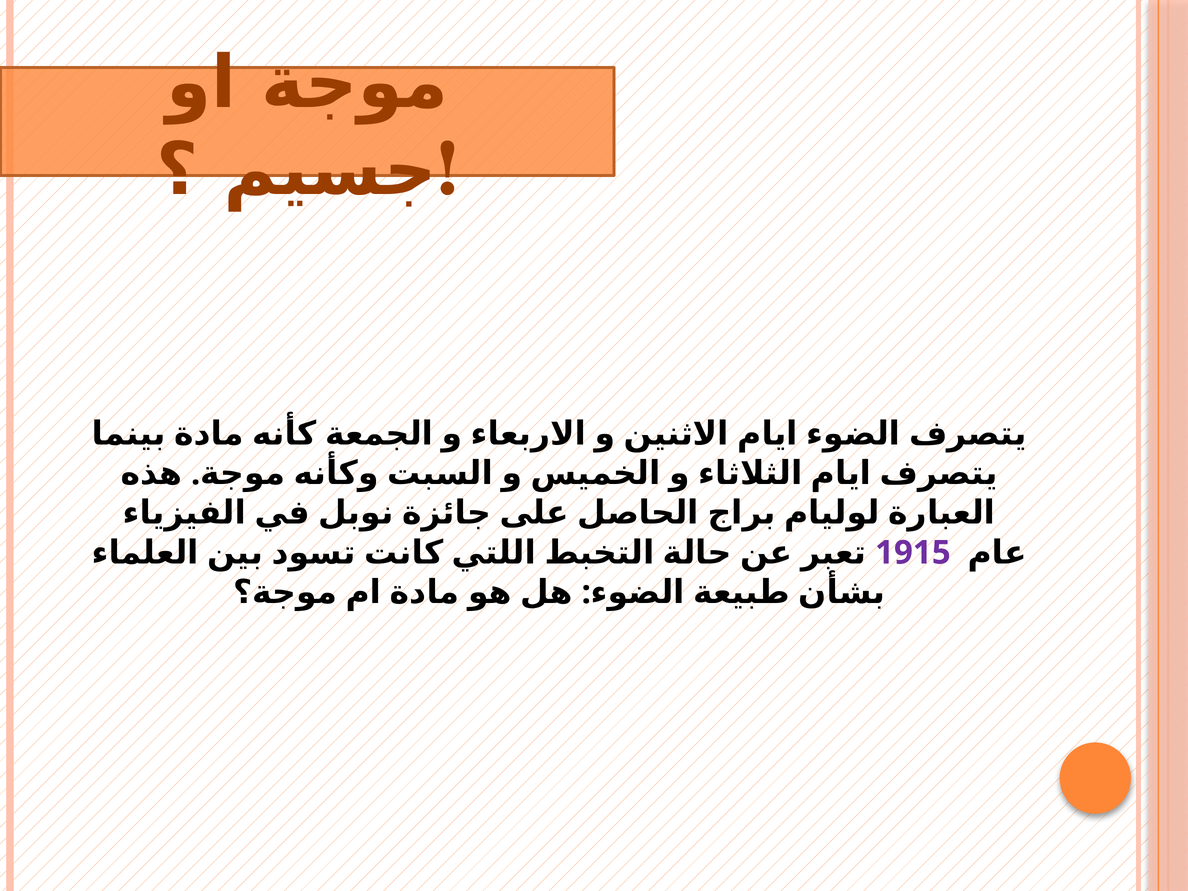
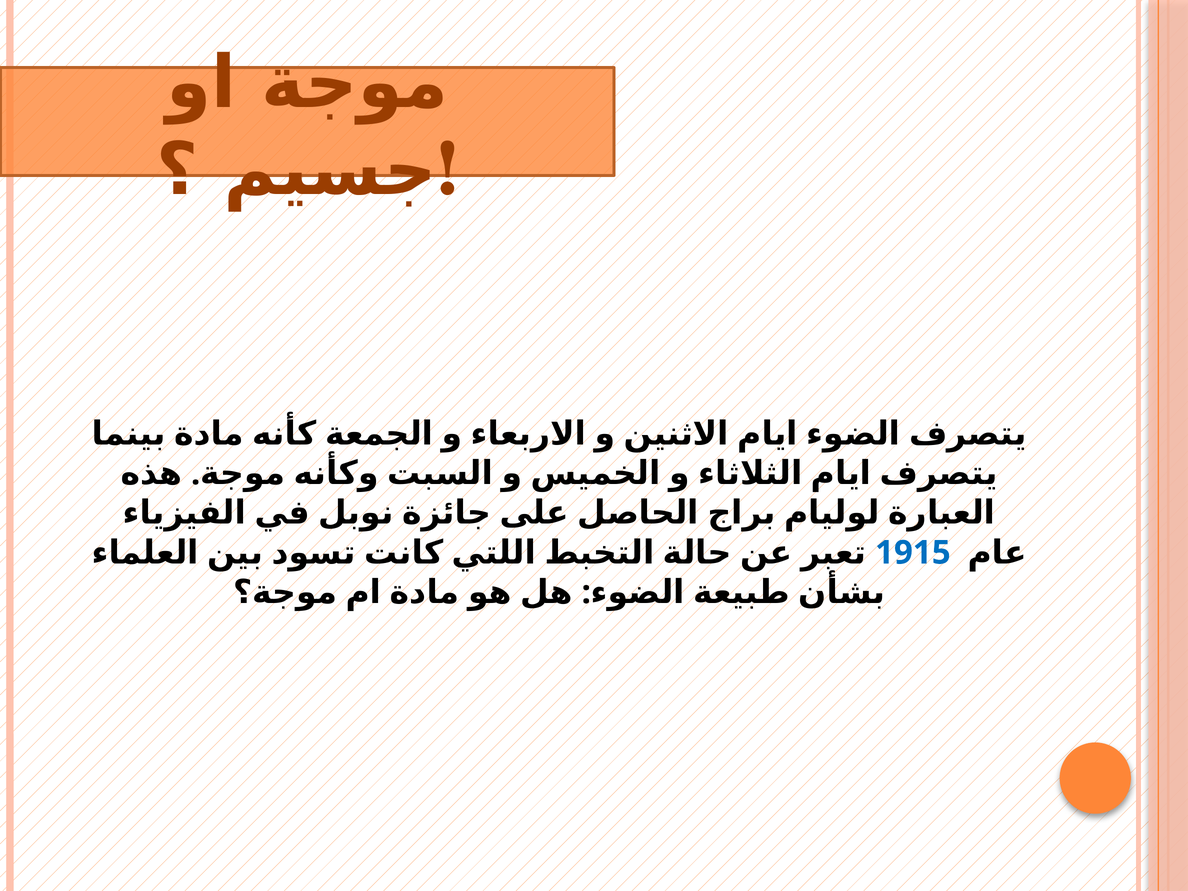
1915 colour: purple -> blue
